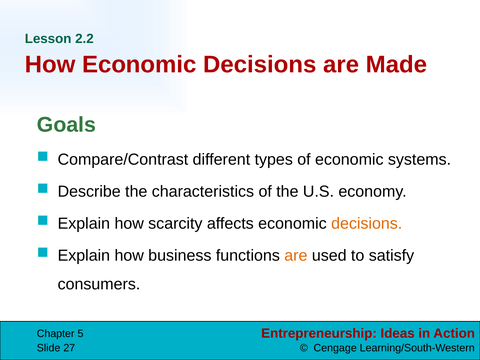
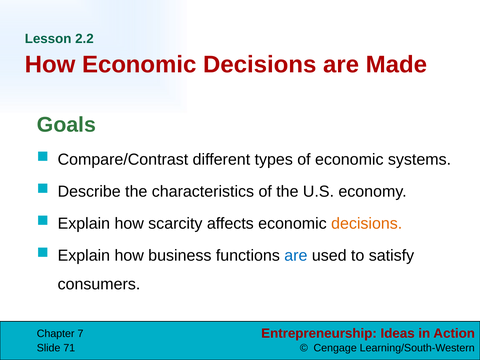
are at (296, 256) colour: orange -> blue
5: 5 -> 7
27: 27 -> 71
